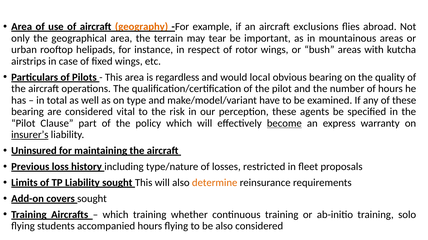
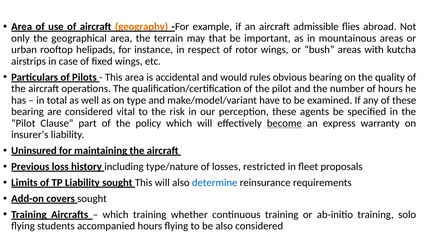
exclusions: exclusions -> admissible
tear: tear -> that
regardless: regardless -> accidental
local: local -> rules
insurer’s underline: present -> none
determine colour: orange -> blue
